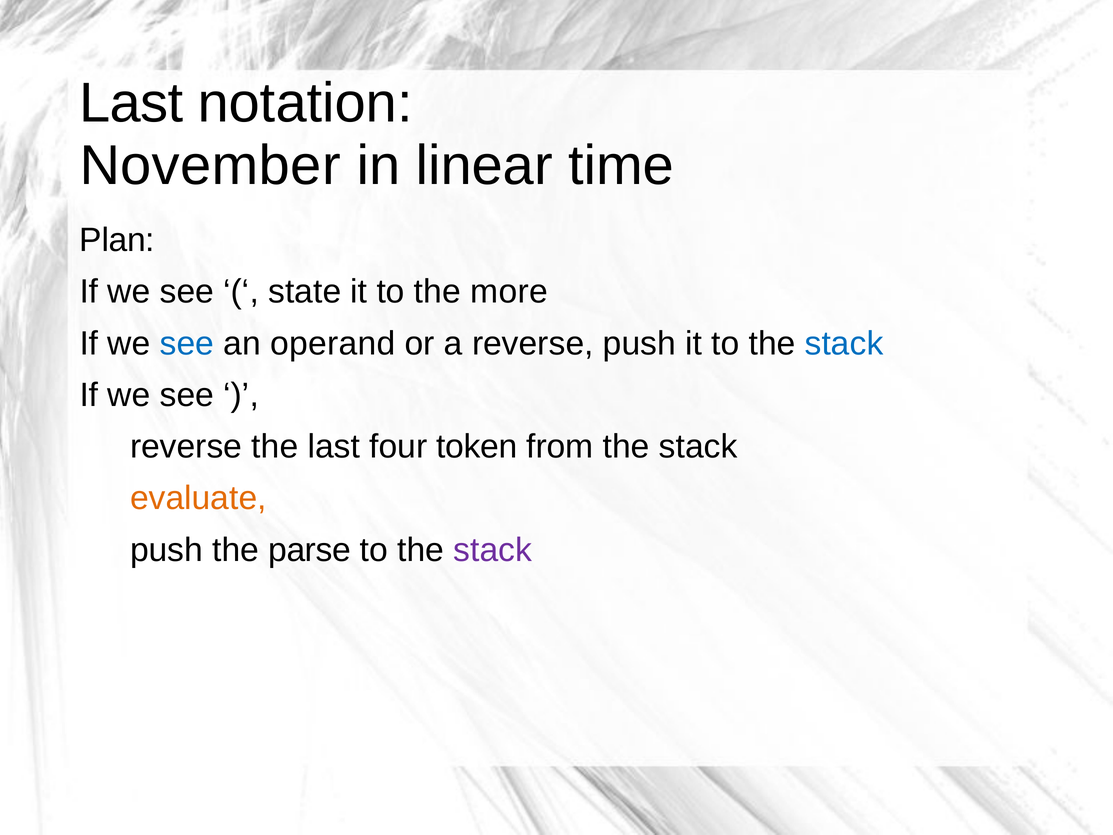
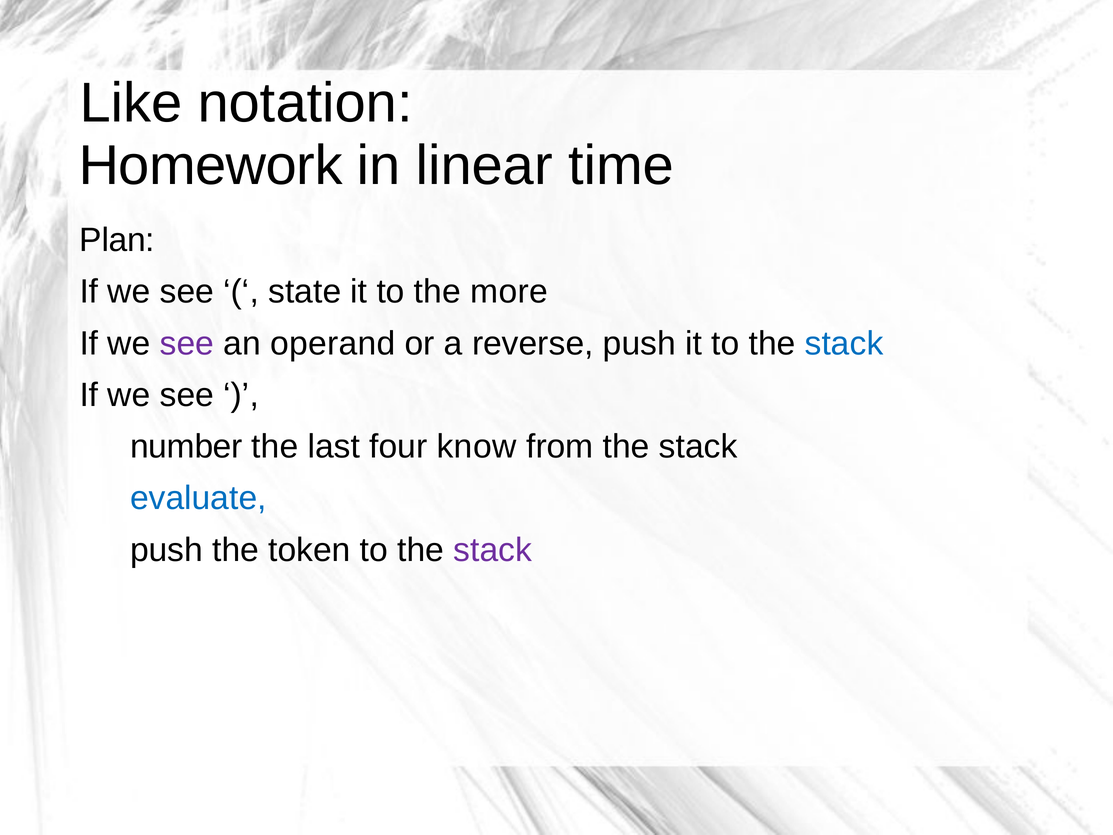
Last at (131, 103): Last -> Like
November: November -> Homework
see at (187, 343) colour: blue -> purple
reverse at (186, 447): reverse -> number
token: token -> know
evaluate colour: orange -> blue
parse: parse -> token
